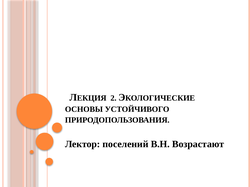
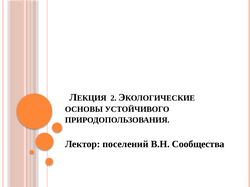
Возрастают: Возрастают -> Сообщества
